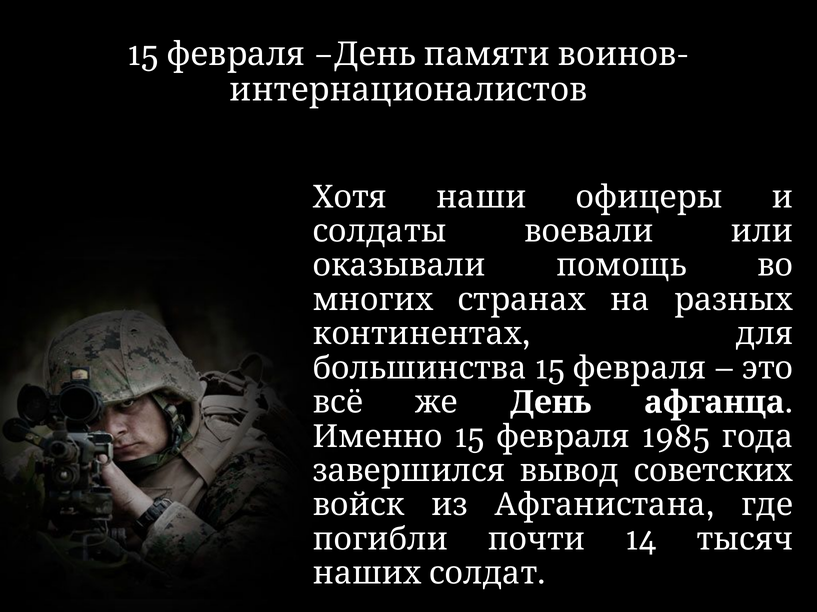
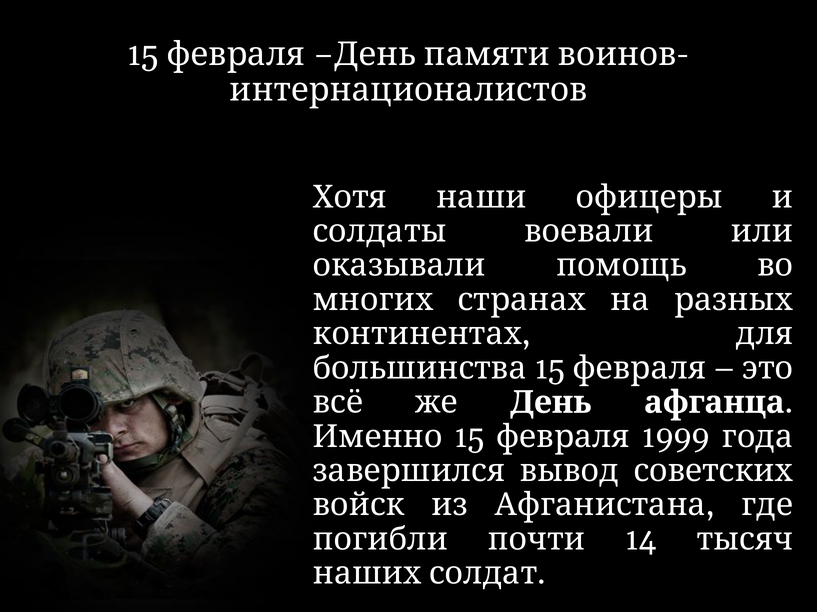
1985: 1985 -> 1999
